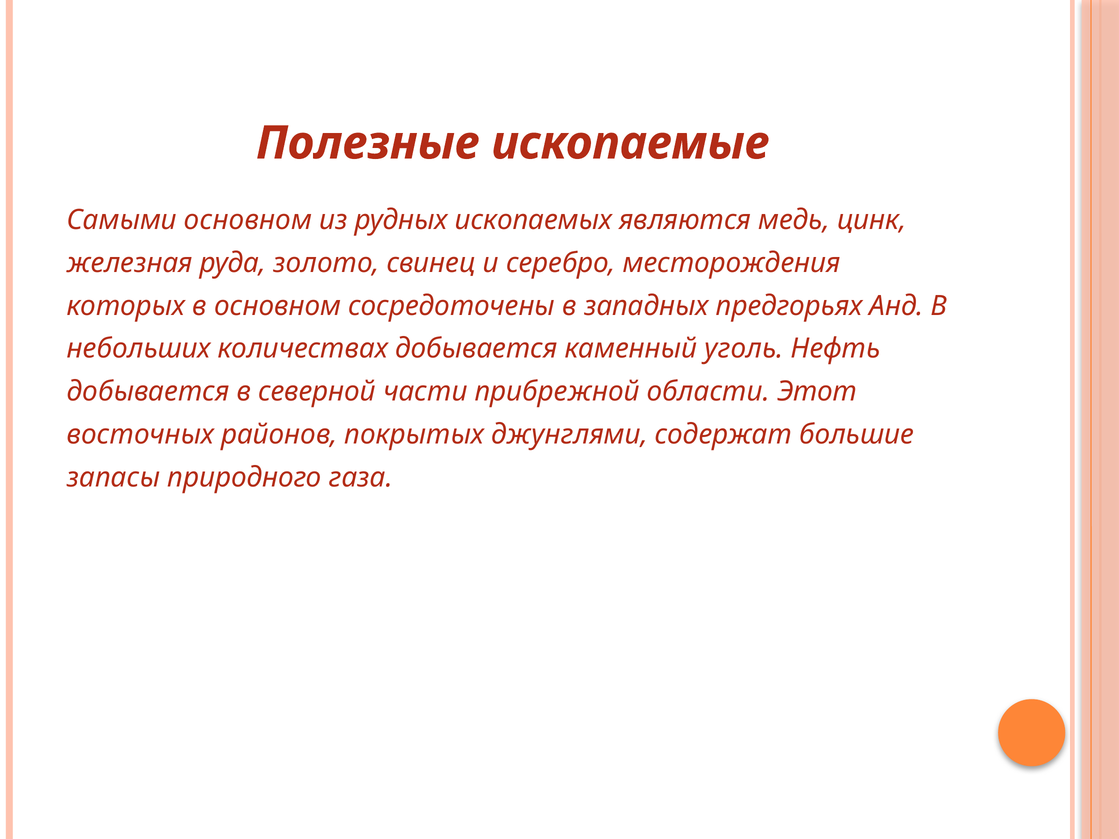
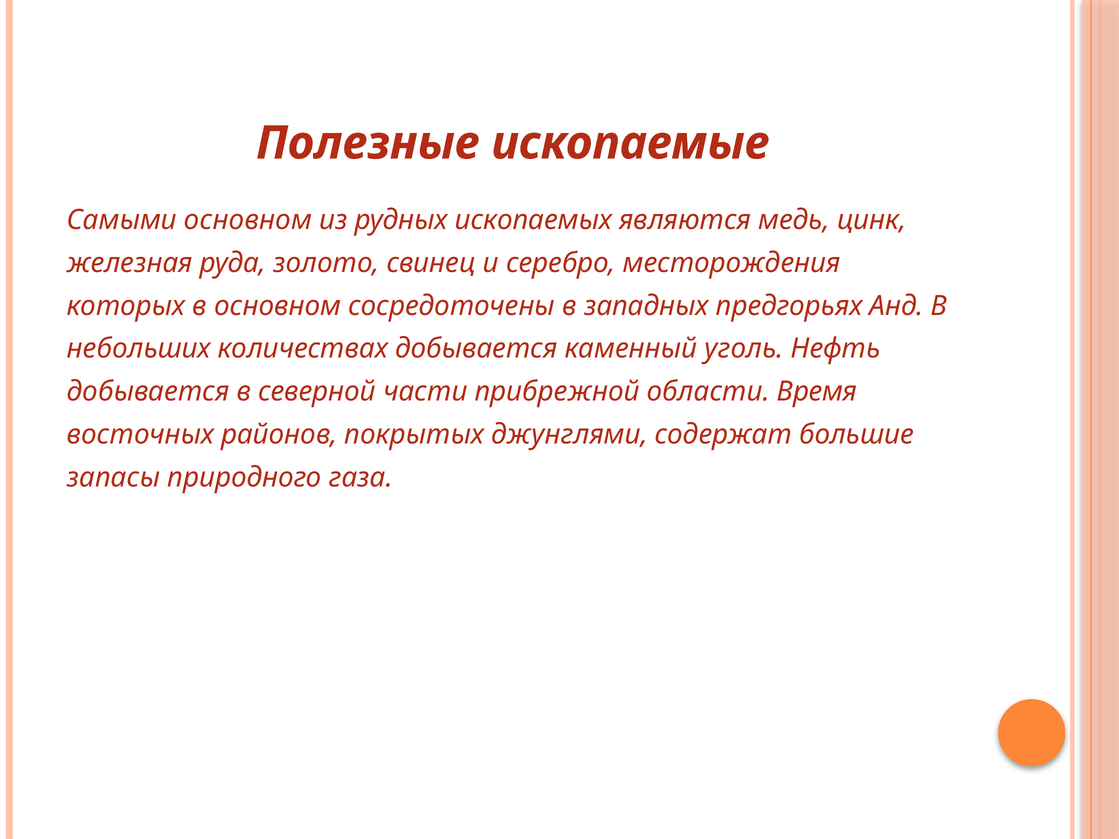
Этот: Этот -> Время
